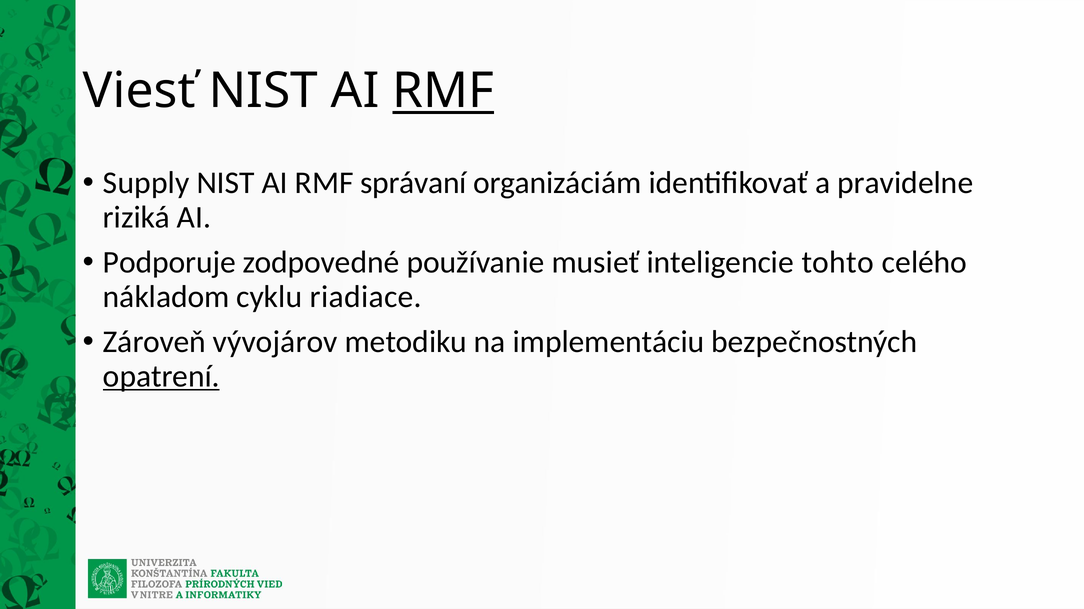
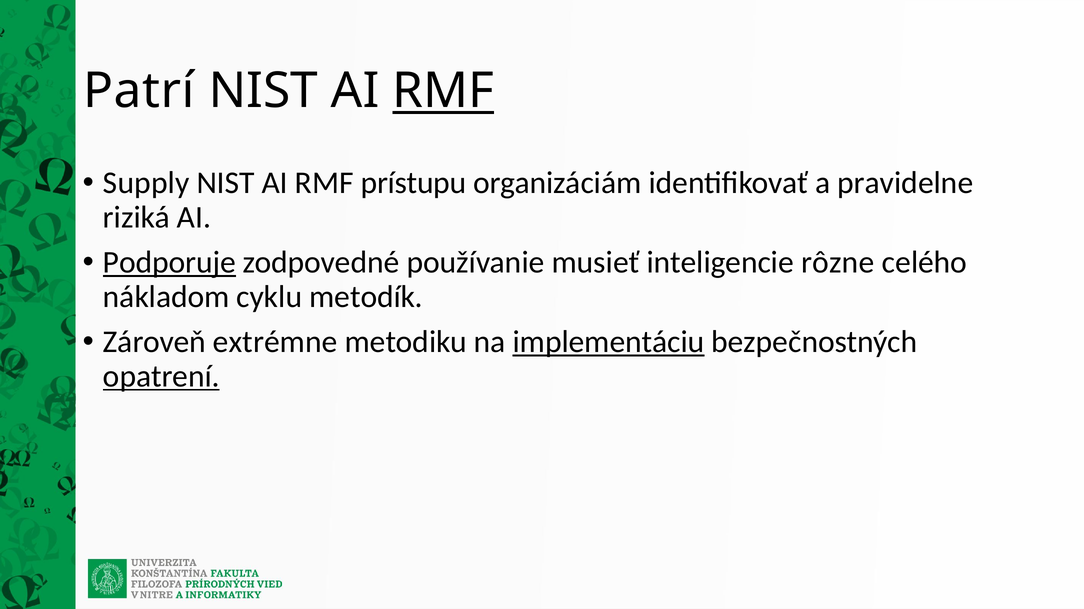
Viesť: Viesť -> Patrí
správaní: správaní -> prístupu
Podporuje underline: none -> present
tohto: tohto -> rôzne
riadiace: riadiace -> metodík
vývojárov: vývojárov -> extrémne
implementáciu underline: none -> present
